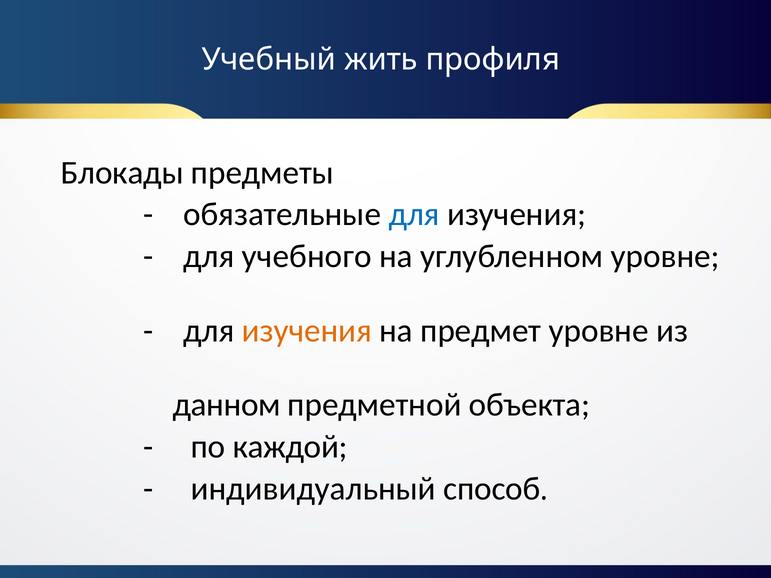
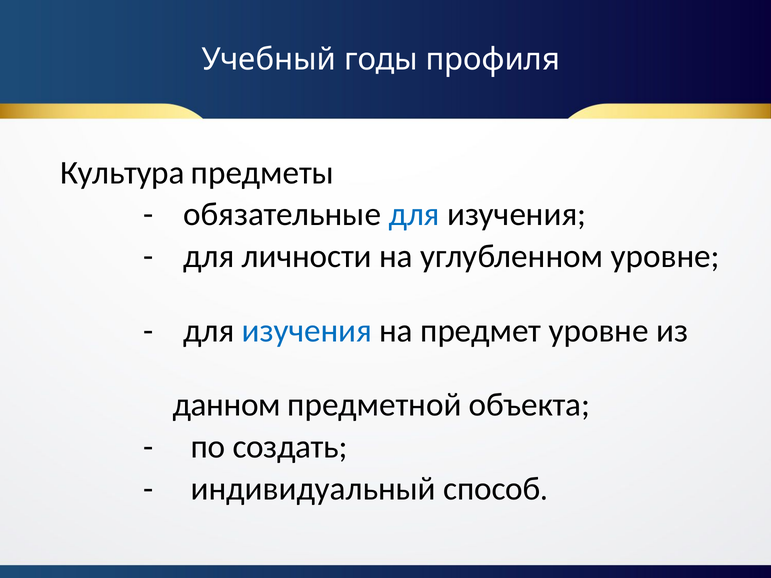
жить: жить -> годы
Блокады: Блокады -> Культура
учебного: учебного -> личности
изучения at (307, 331) colour: orange -> blue
каждой: каждой -> создать
